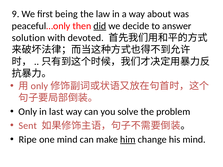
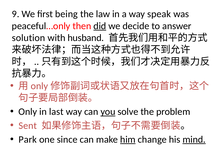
about: about -> speak
devoted: devoted -> husband
you underline: none -> present
Ripe: Ripe -> Park
one mind: mind -> since
mind at (194, 140) underline: none -> present
